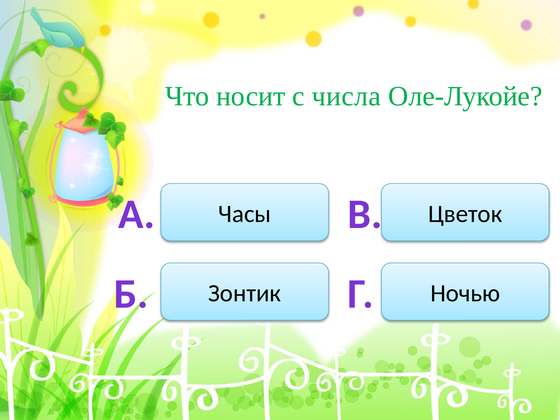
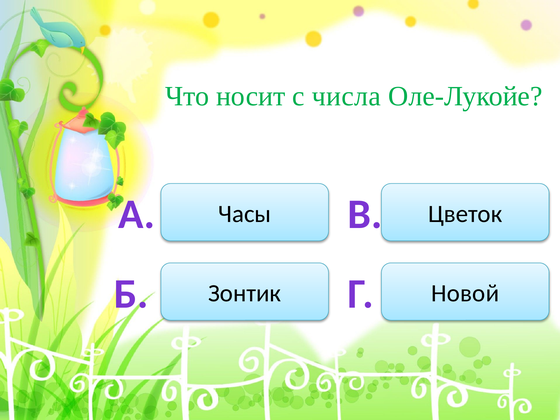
Ночью: Ночью -> Новой
